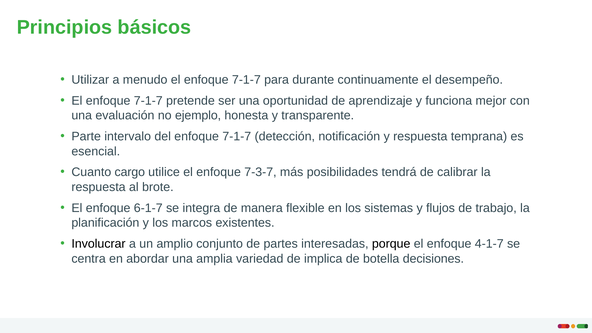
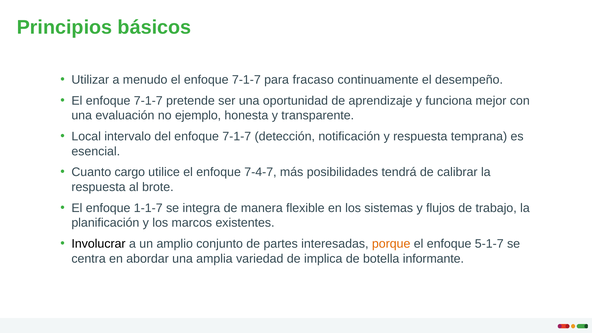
durante: durante -> fracaso
Parte: Parte -> Local
7-3-7: 7-3-7 -> 7-4-7
6-1-7: 6-1-7 -> 1-1-7
porque colour: black -> orange
4-1-7: 4-1-7 -> 5-1-7
decisiones: decisiones -> informante
